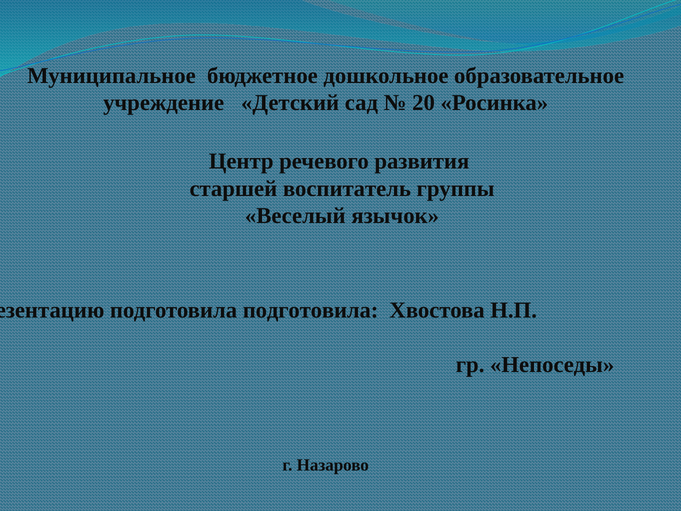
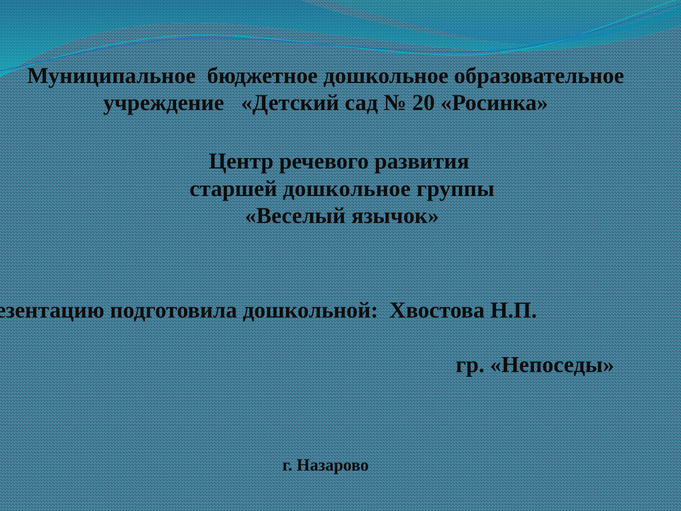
старшей воспитатель: воспитатель -> дошкольное
подготовила подготовила: подготовила -> дошкольной
